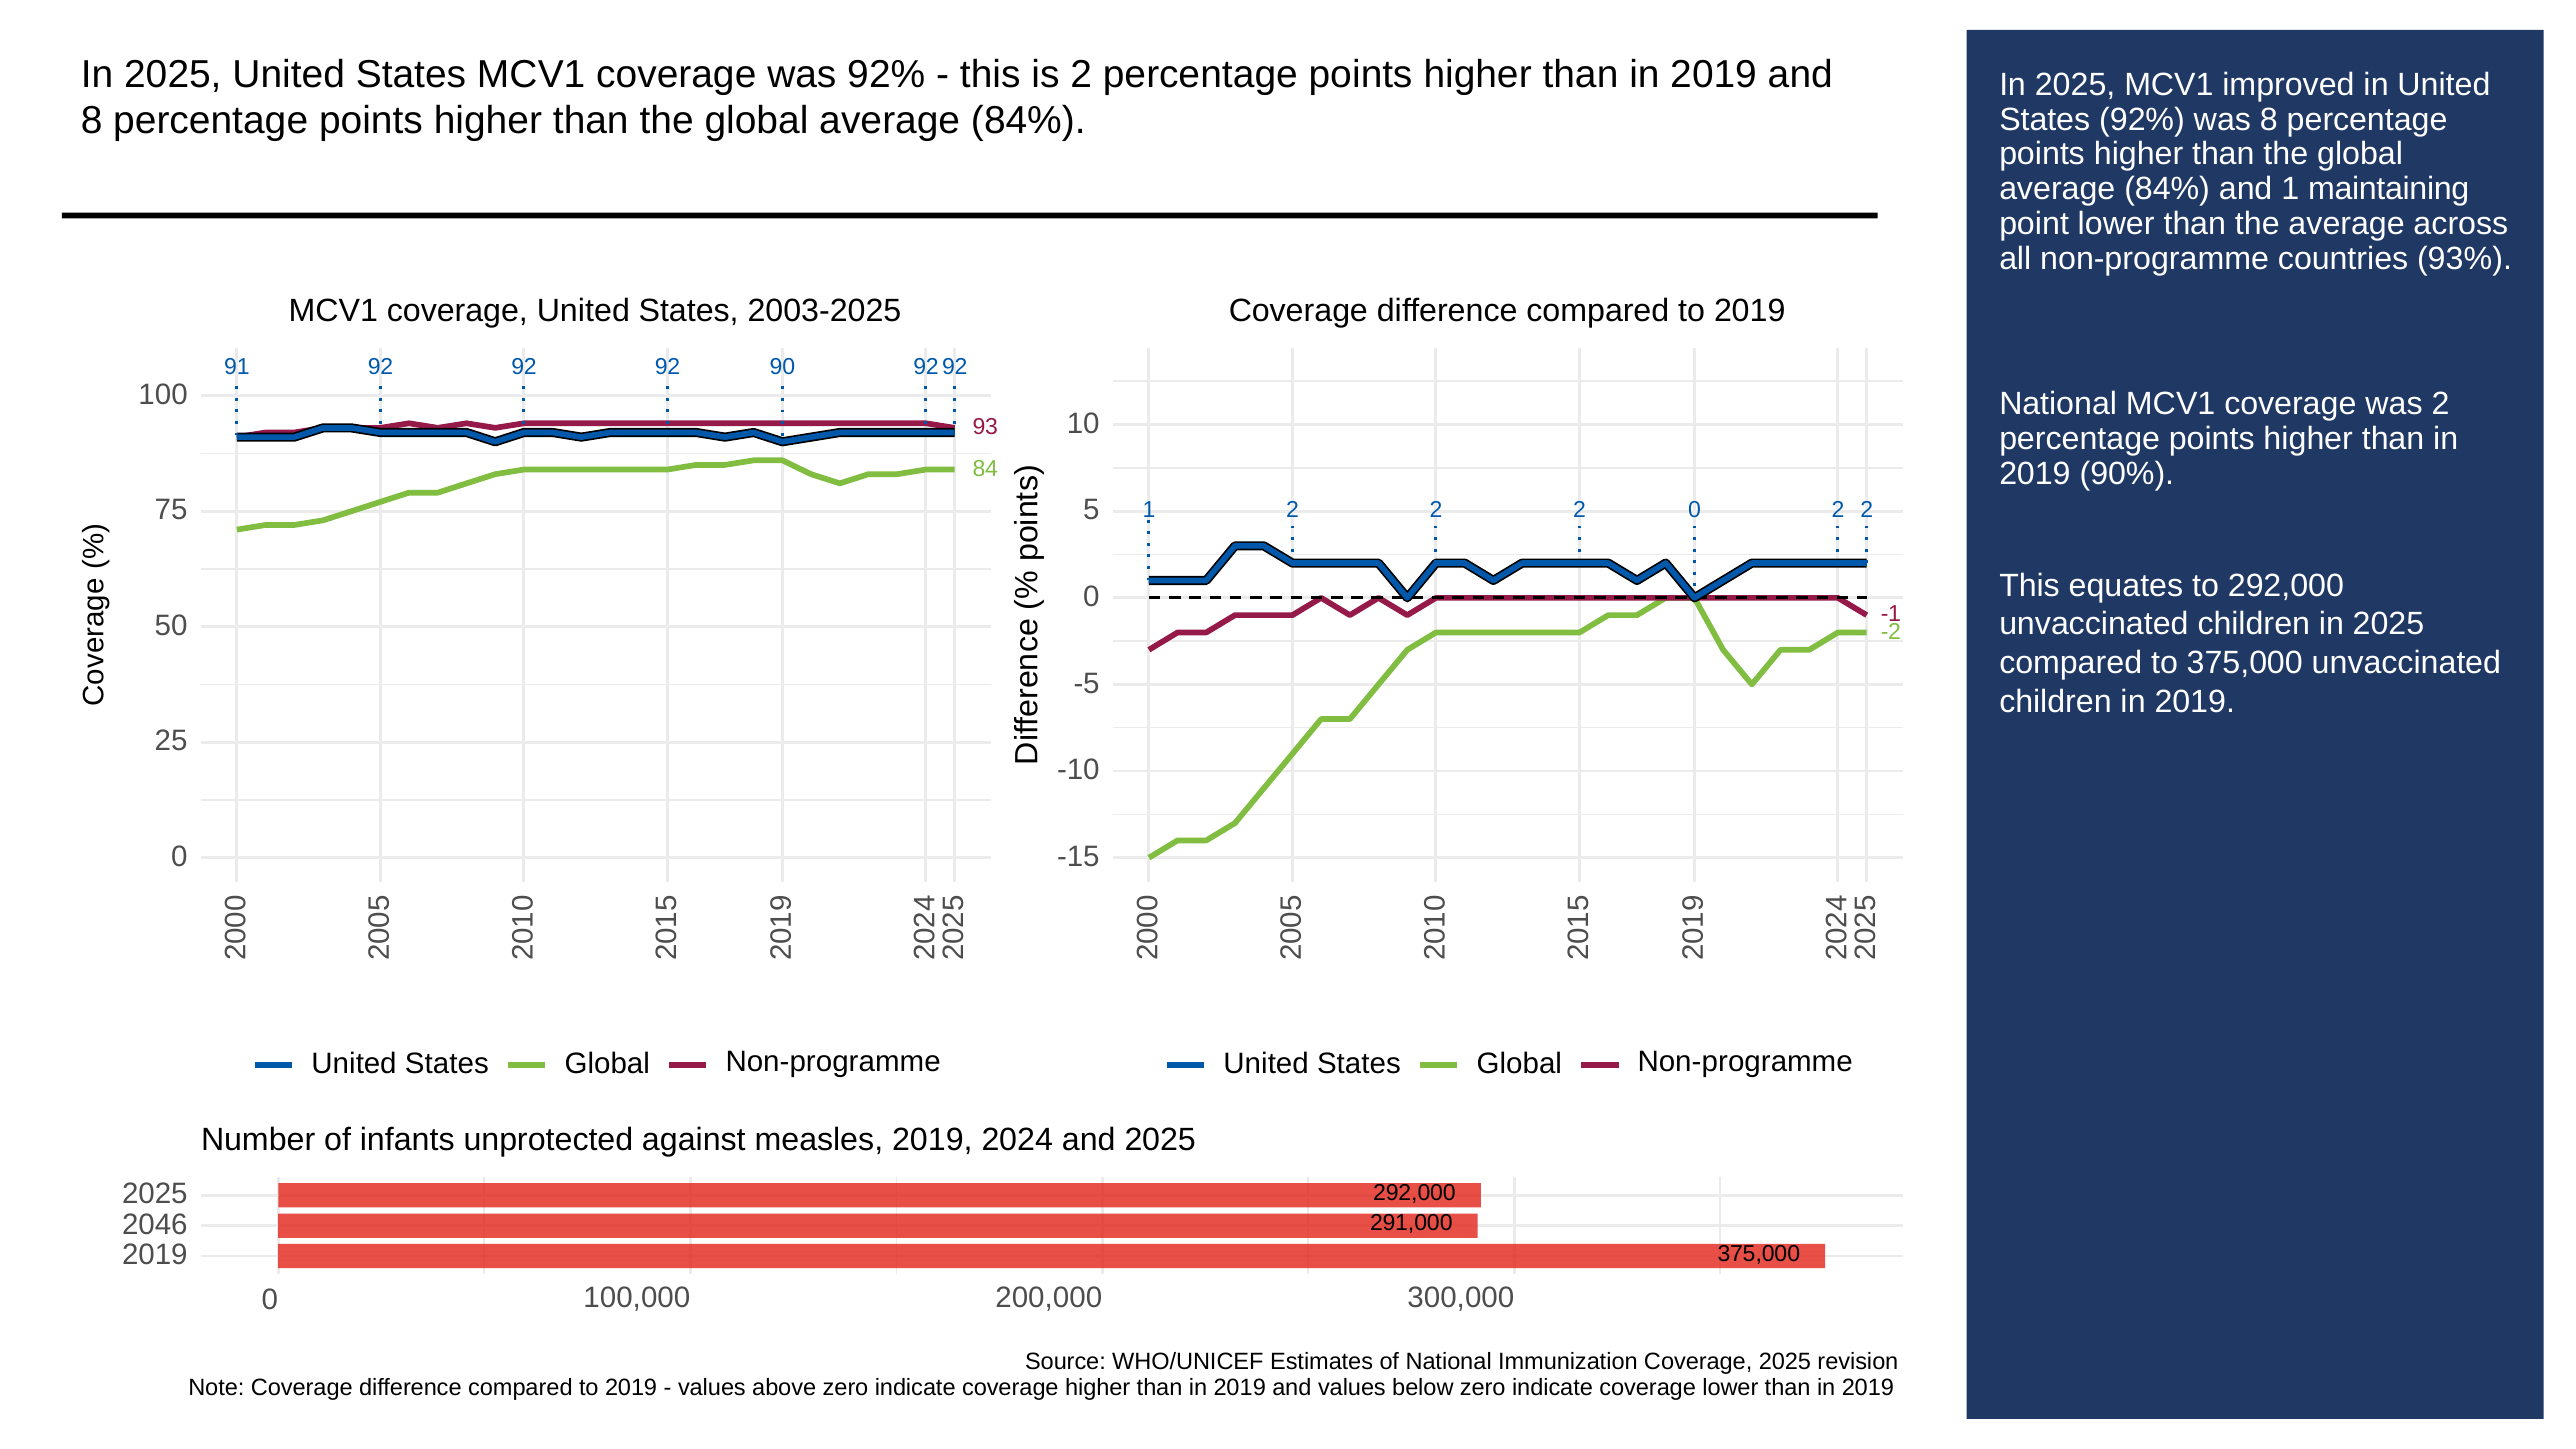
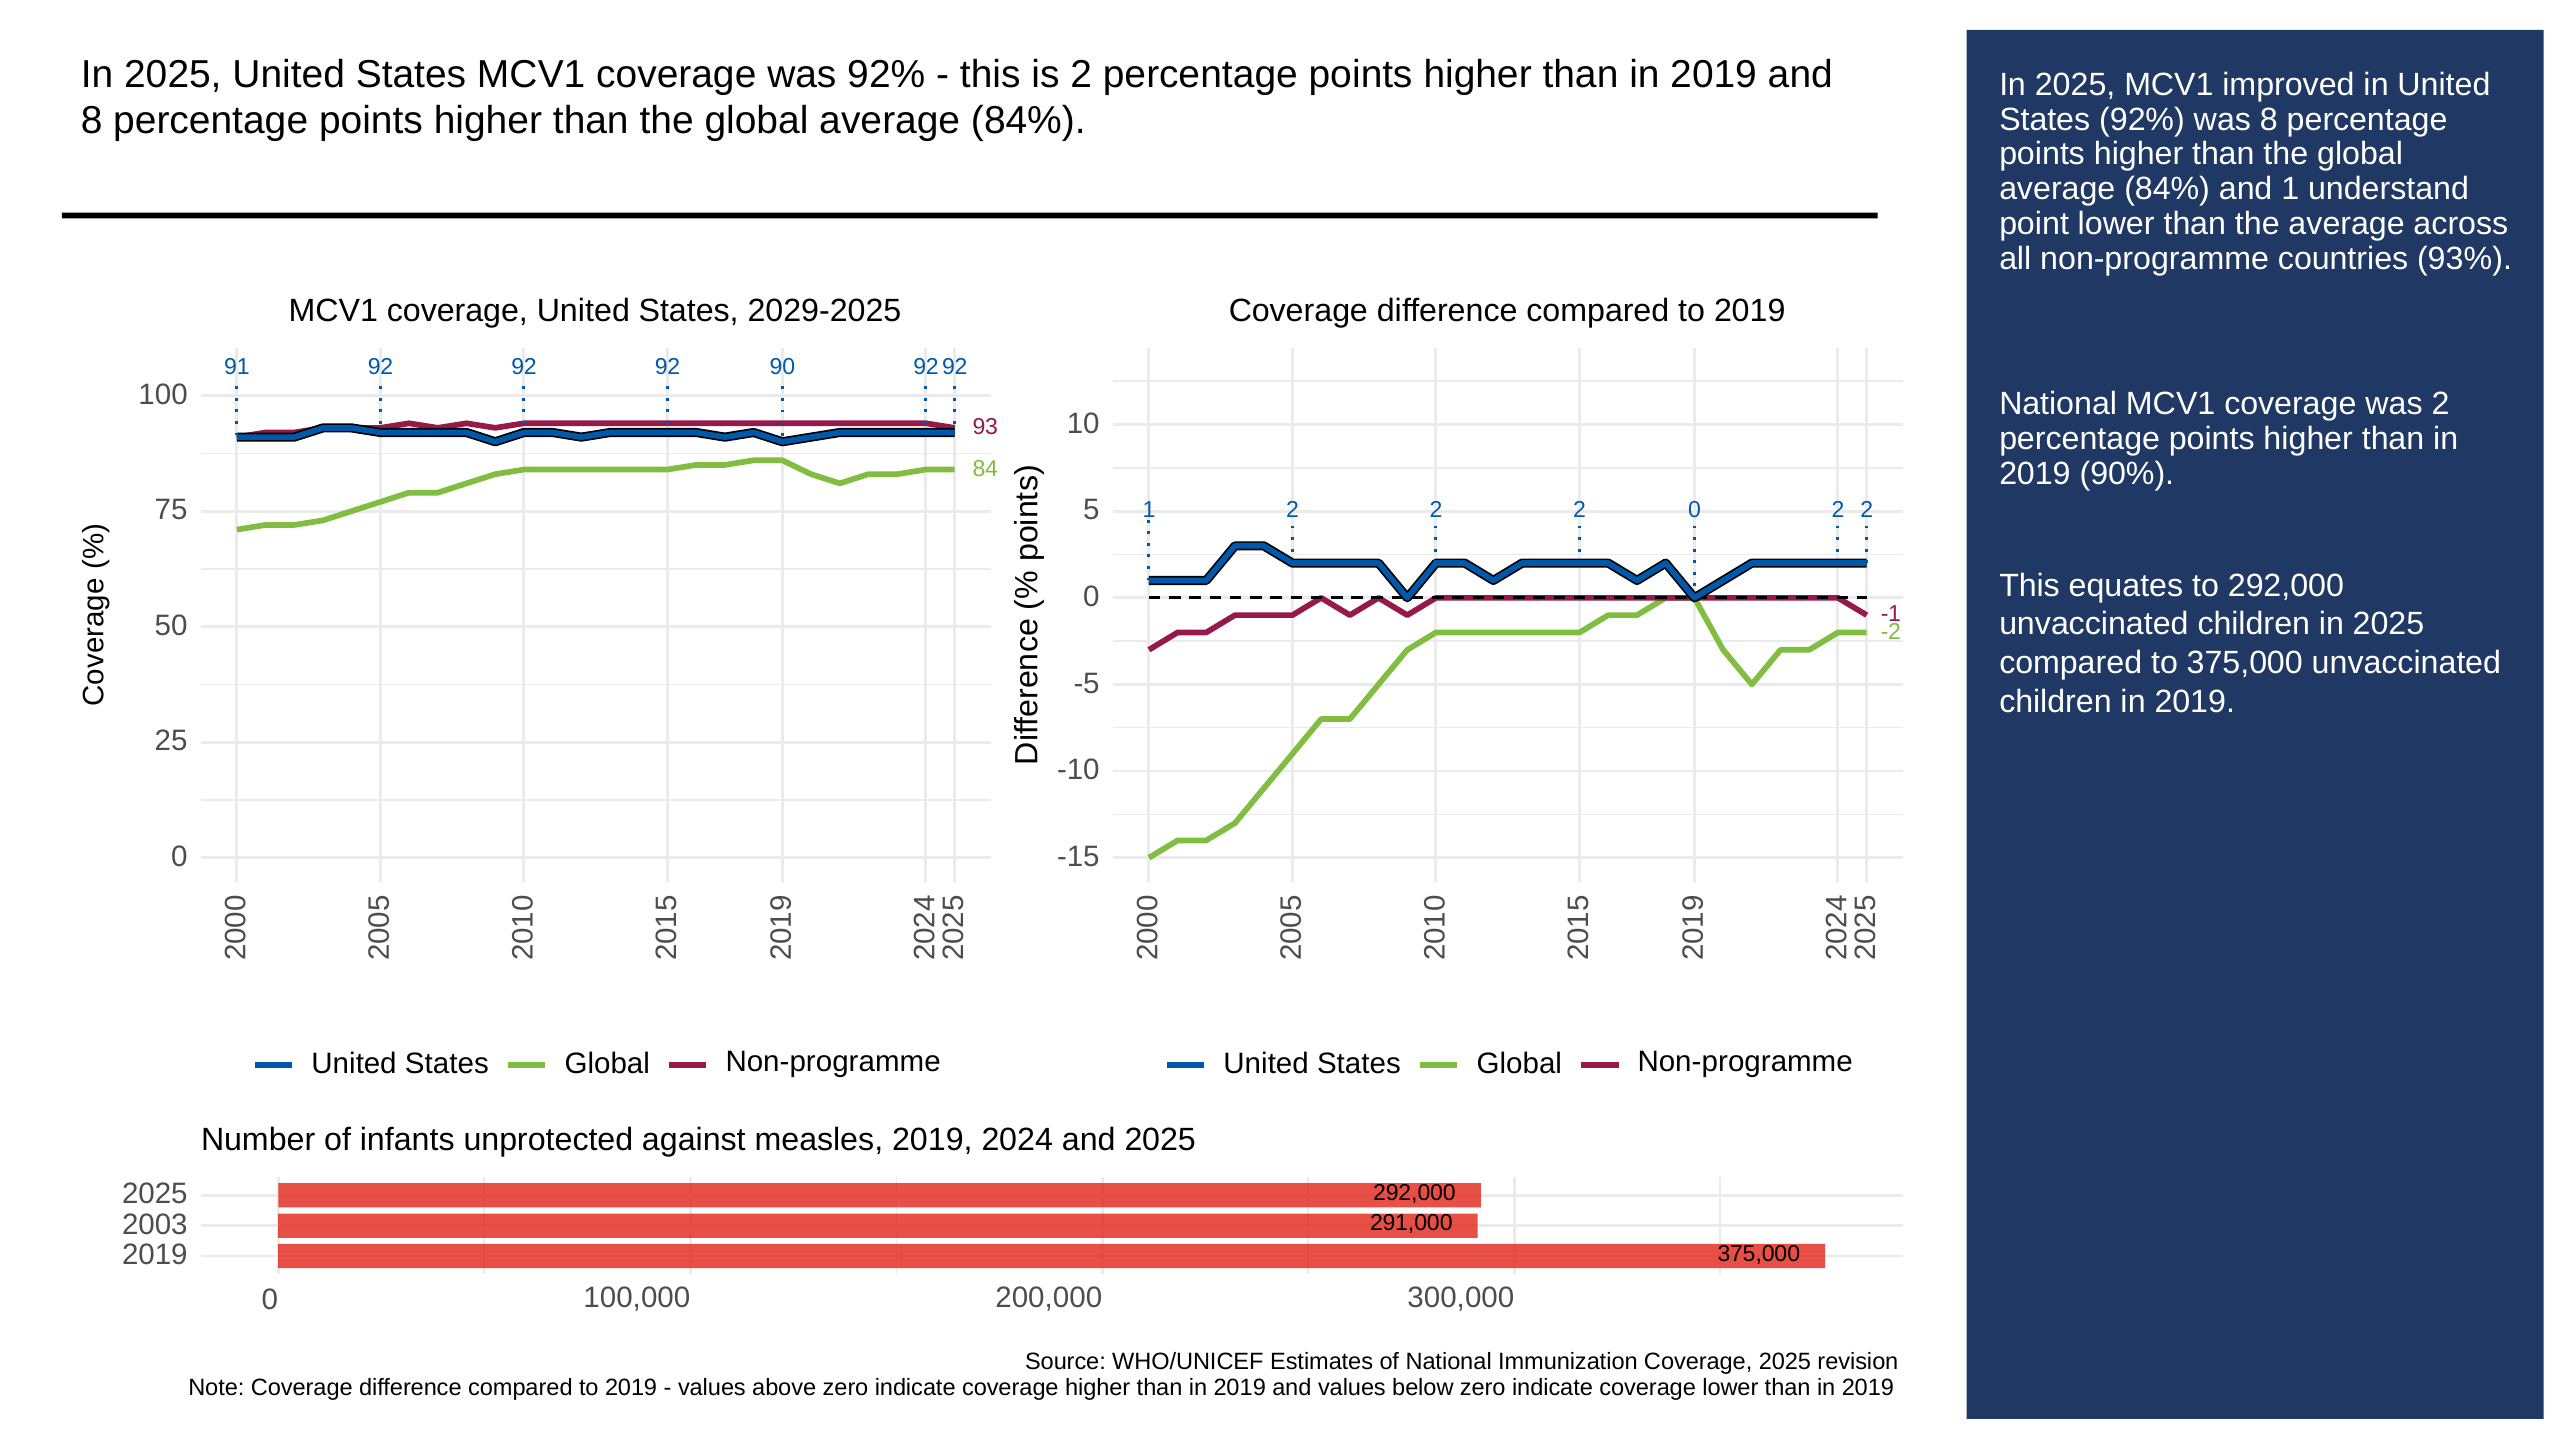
maintaining: maintaining -> understand
2003-2025: 2003-2025 -> 2029-2025
2046: 2046 -> 2003
